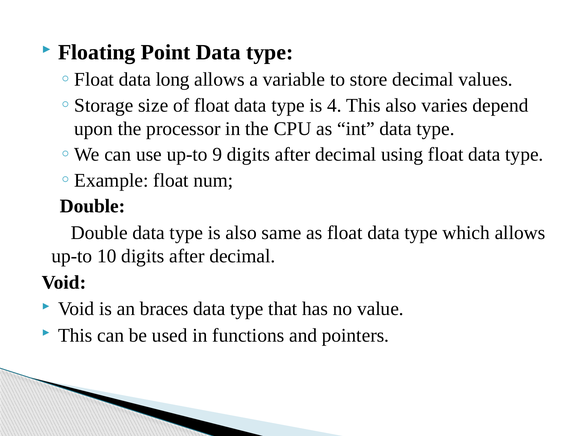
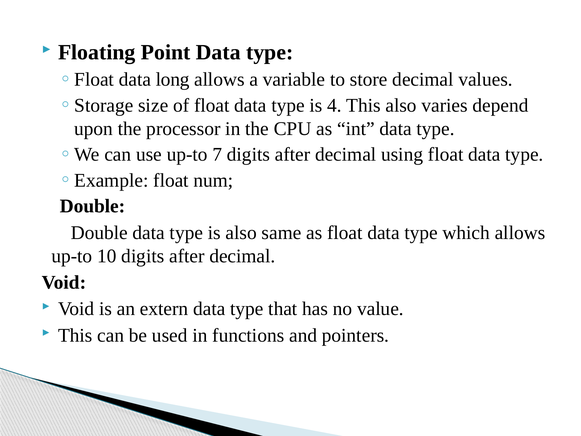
9: 9 -> 7
braces: braces -> extern
